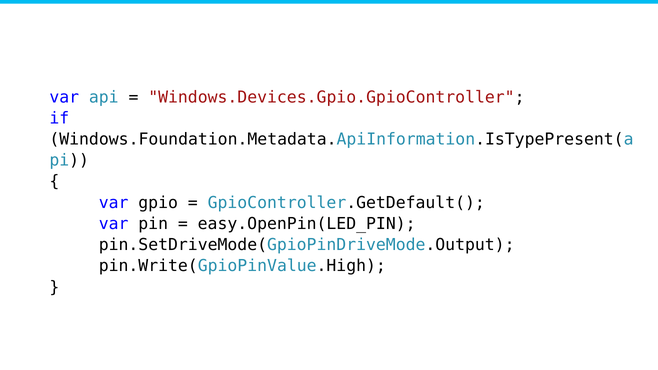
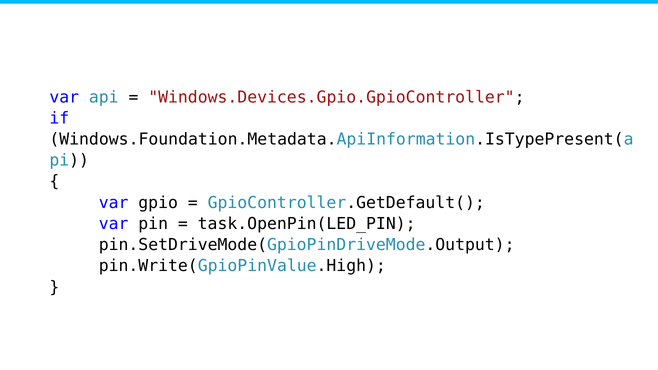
easy.OpenPin(LED_PIN: easy.OpenPin(LED_PIN -> task.OpenPin(LED_PIN
